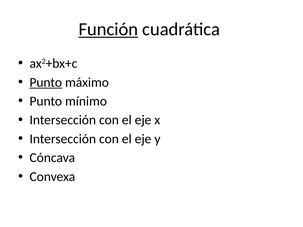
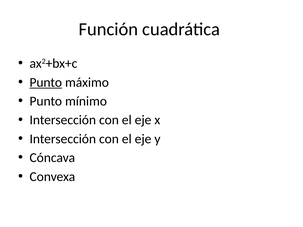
Función underline: present -> none
